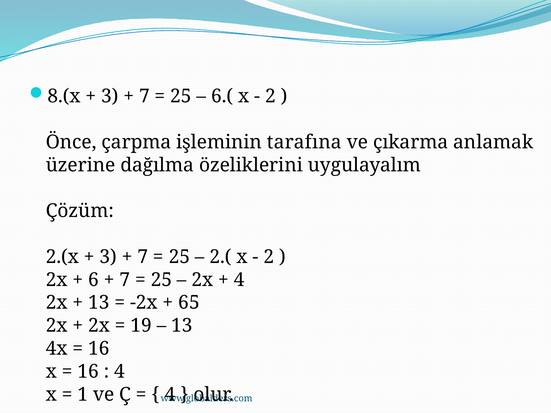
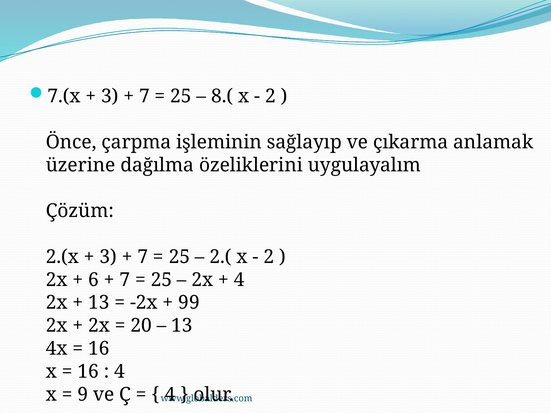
8.(x: 8.(x -> 7.(x
6.(: 6.( -> 8.(
tarafına: tarafına -> sağlayıp
65: 65 -> 99
19: 19 -> 20
1: 1 -> 9
